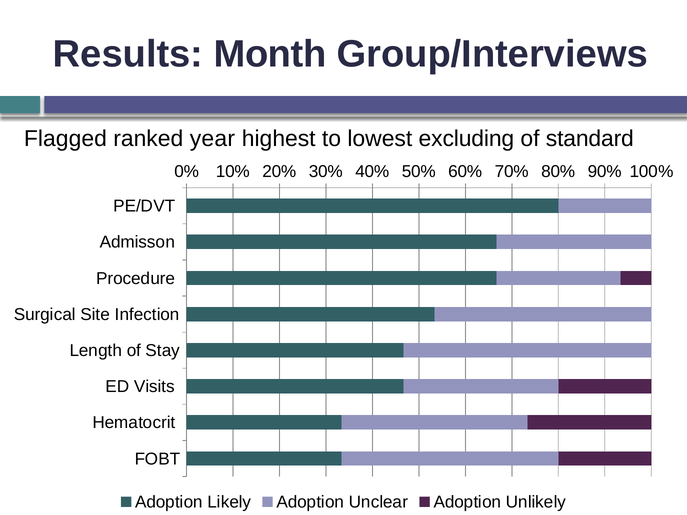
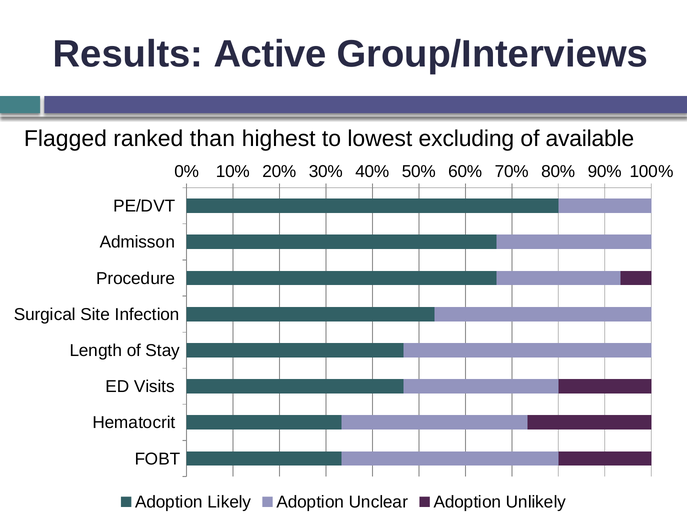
Month: Month -> Active
year: year -> than
standard: standard -> available
